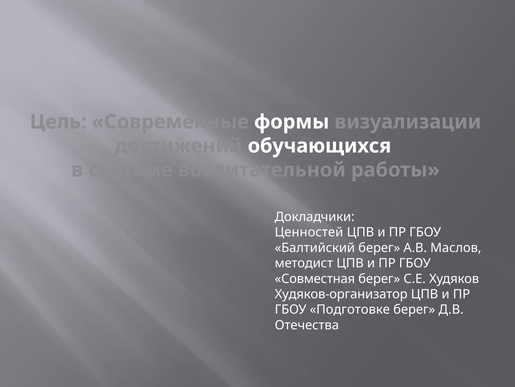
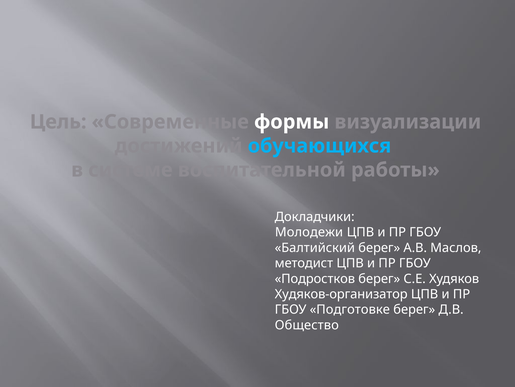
обучающихся colour: white -> light blue
Ценностей: Ценностей -> Молодежи
Совместная: Совместная -> Подростков
Отечества: Отечества -> Общество
